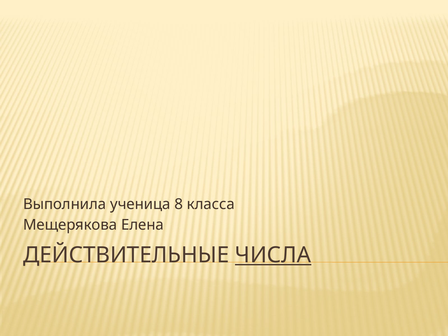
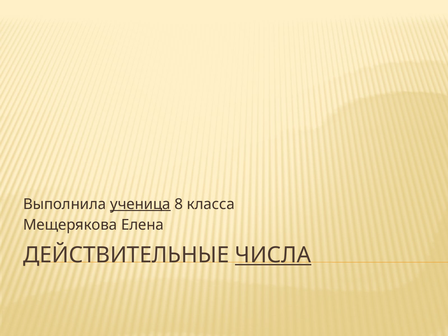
ученица underline: none -> present
